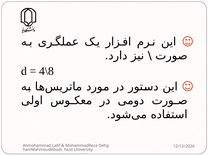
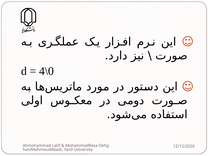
4\8: 4\8 -> 4\0
